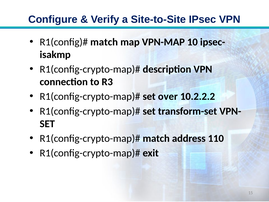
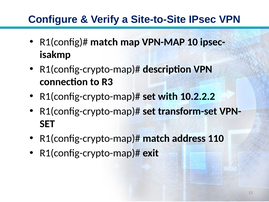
over: over -> with
